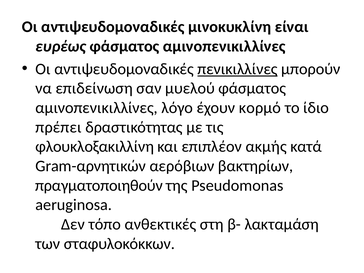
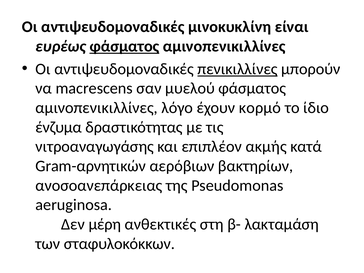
φάσματος at (124, 46) underline: none -> present
επιδείνωση: επιδείνωση -> macrescens
πρέπει: πρέπει -> ένζυμα
φλουκλοξακιλλίνη: φλουκλοξακιλλίνη -> νιτροαναγωγάσης
πραγματοποιηθούν: πραγματοποιηθούν -> ανοσοανεπάρκειας
τόπο: τόπο -> μέρη
